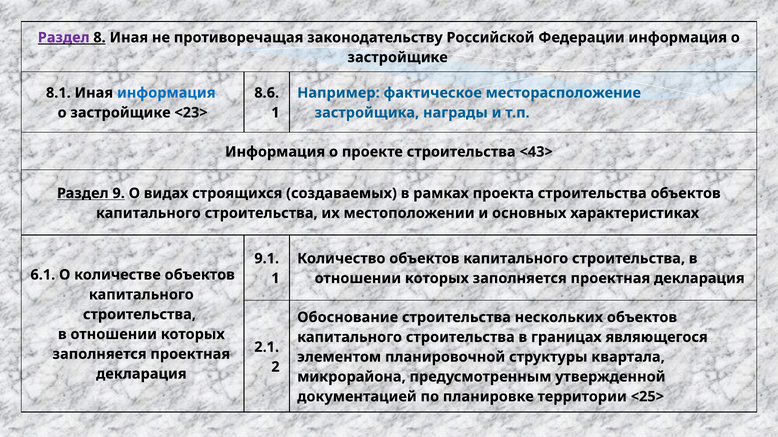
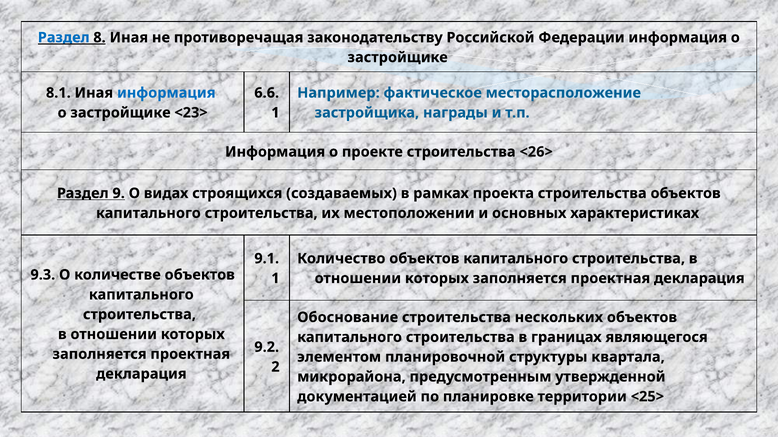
Раздел at (64, 38) colour: purple -> blue
8.6: 8.6 -> 6.6
<43>: <43> -> <26>
6.1: 6.1 -> 9.3
2.1: 2.1 -> 9.2
